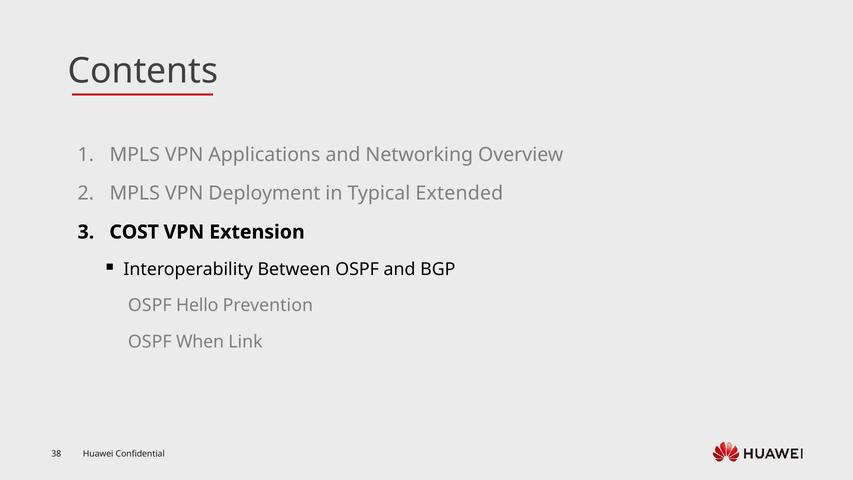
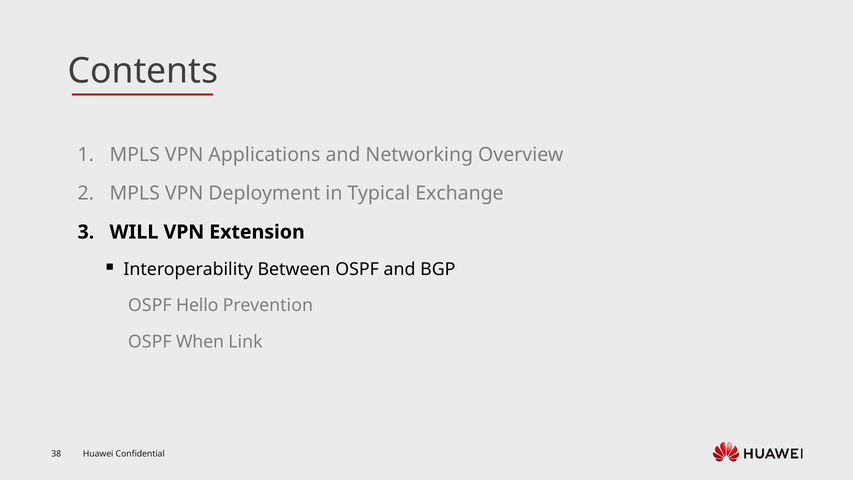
Extended: Extended -> Exchange
COST: COST -> WILL
